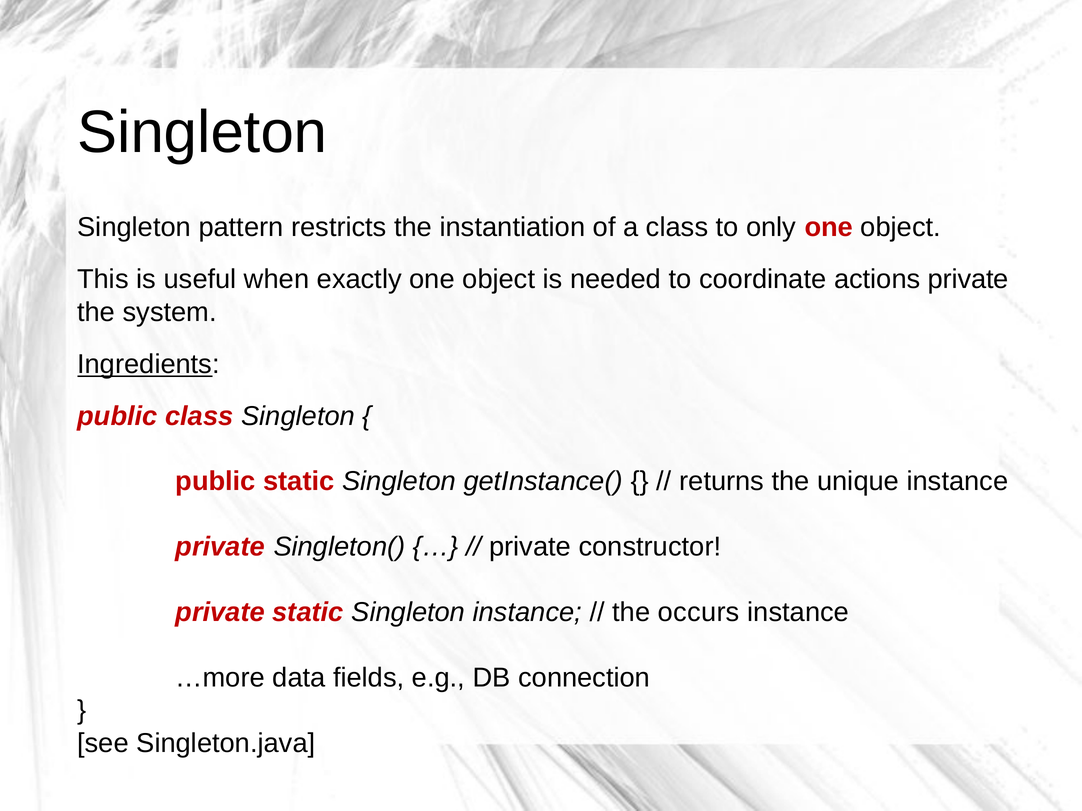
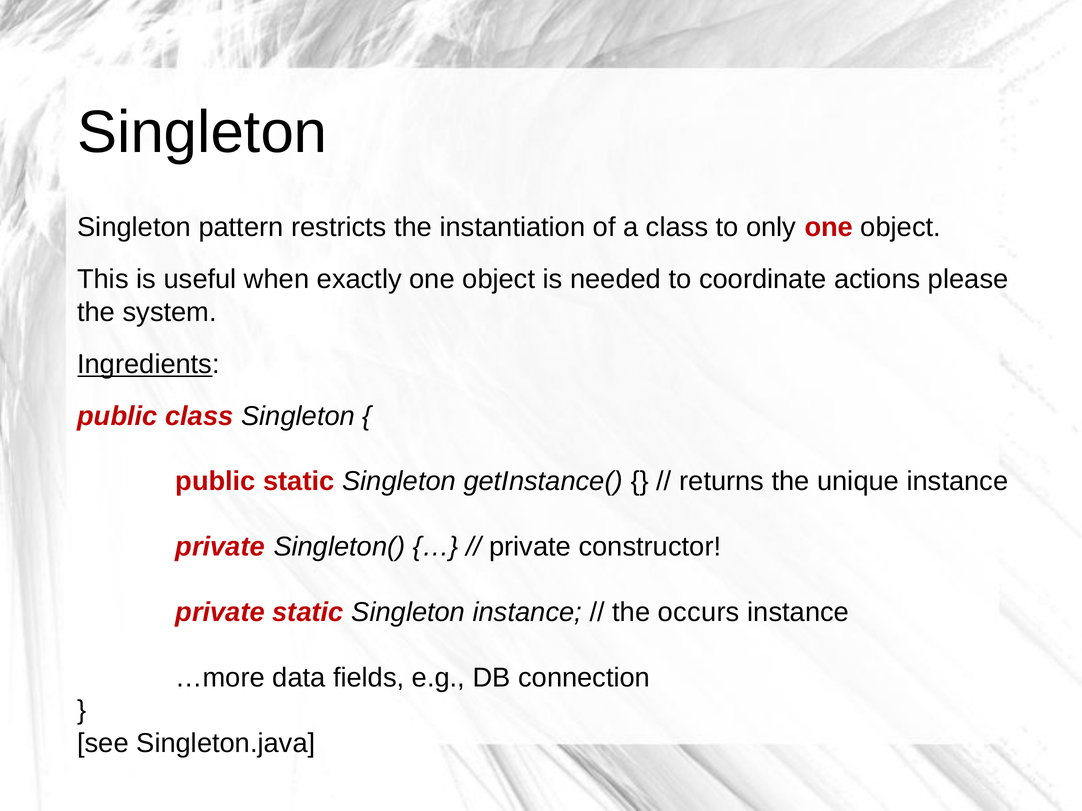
actions private: private -> please
